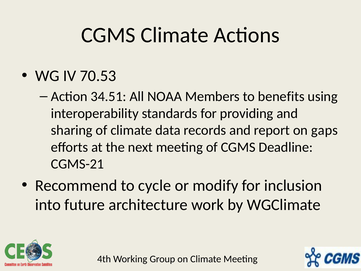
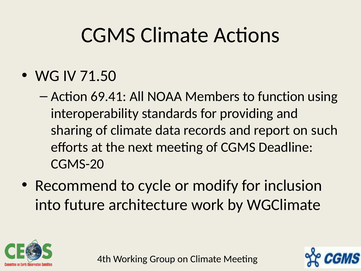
70.53: 70.53 -> 71.50
34.51: 34.51 -> 69.41
benefits: benefits -> function
gaps: gaps -> such
CGMS-21: CGMS-21 -> CGMS-20
